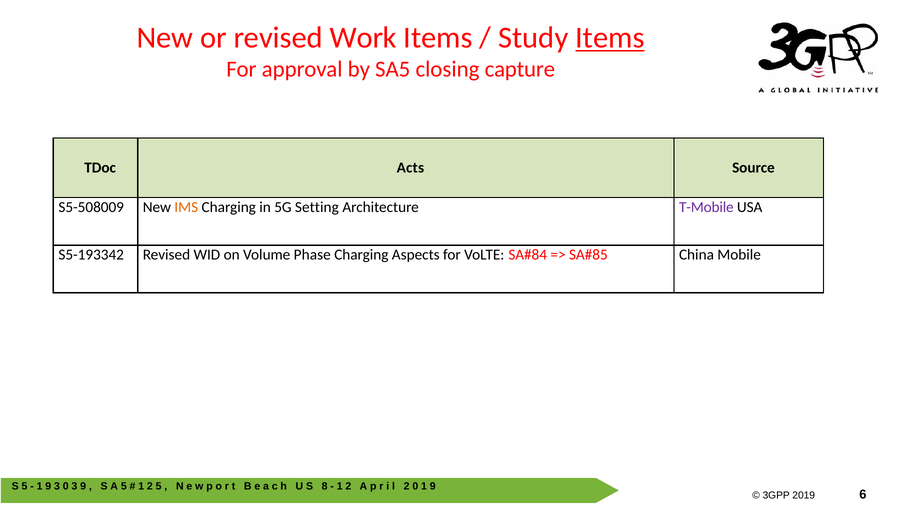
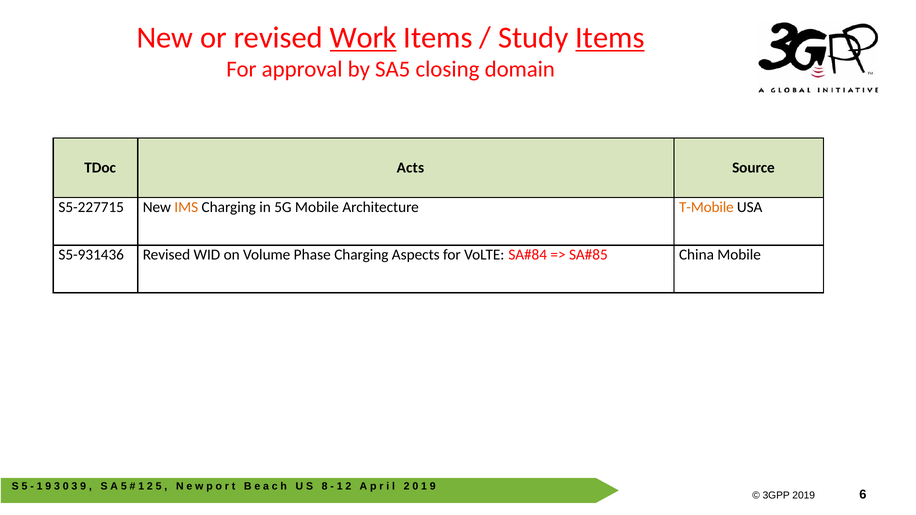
Work underline: none -> present
capture: capture -> domain
S5-508009: S5-508009 -> S5-227715
5G Setting: Setting -> Mobile
T-Mobile colour: purple -> orange
S5-193342: S5-193342 -> S5-931436
